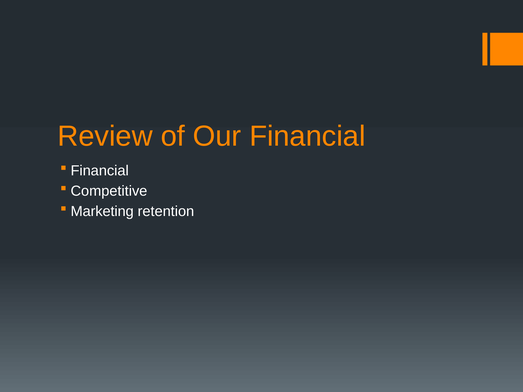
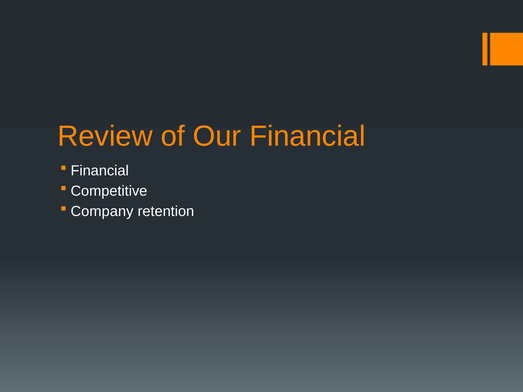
Marketing: Marketing -> Company
